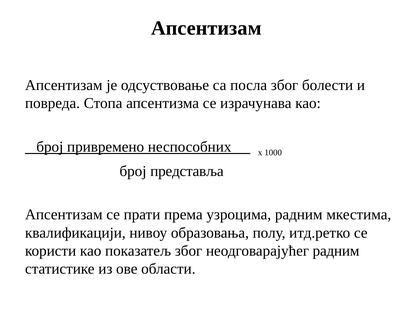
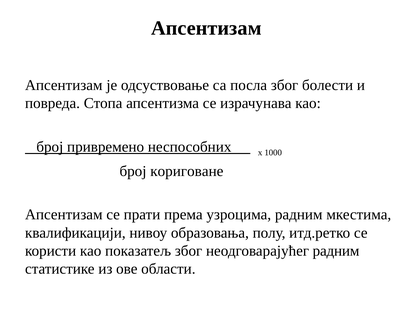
представља: представља -> кориговане
